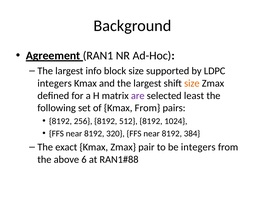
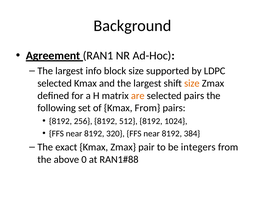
integers at (55, 83): integers -> selected
are colour: purple -> orange
selected least: least -> pairs
6: 6 -> 0
